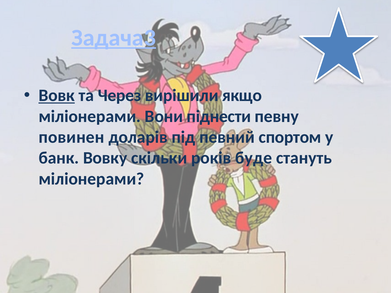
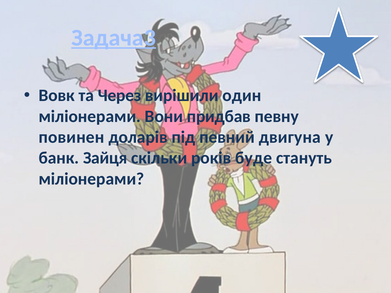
Вовк underline: present -> none
якщо: якщо -> один
піднести: піднести -> придбав
спортом: спортом -> двигуна
Вовку: Вовку -> Зайця
